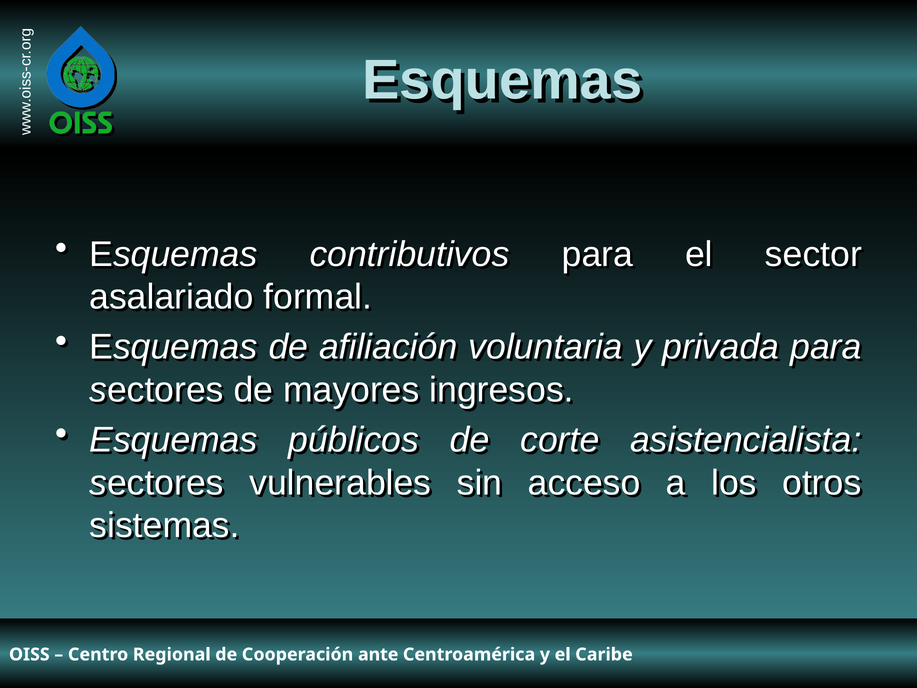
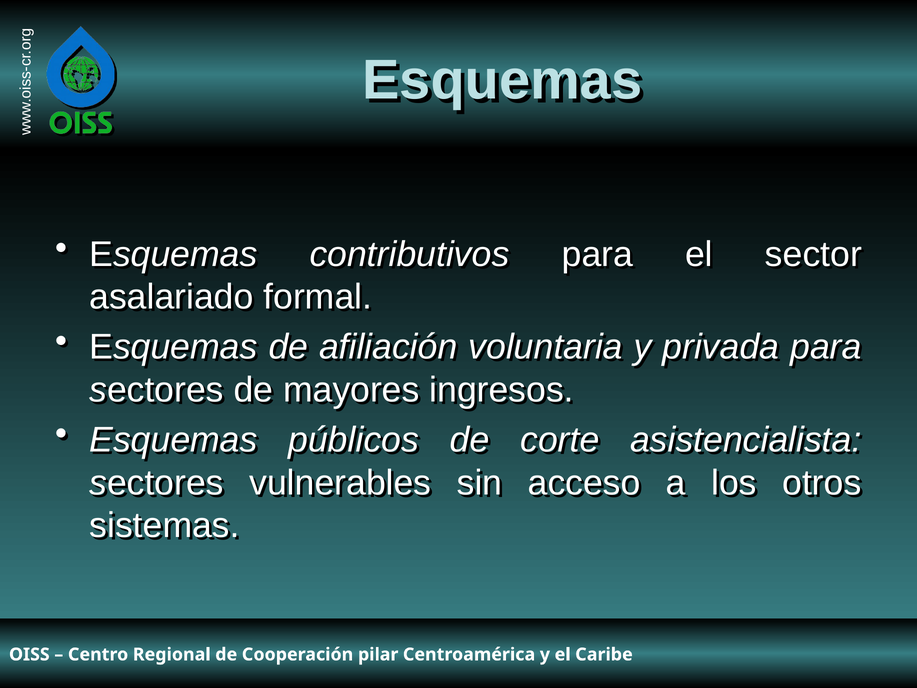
ante: ante -> pilar
